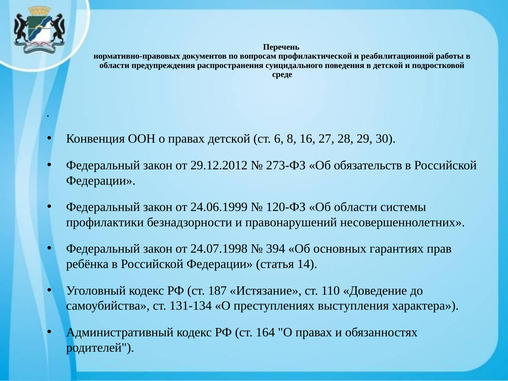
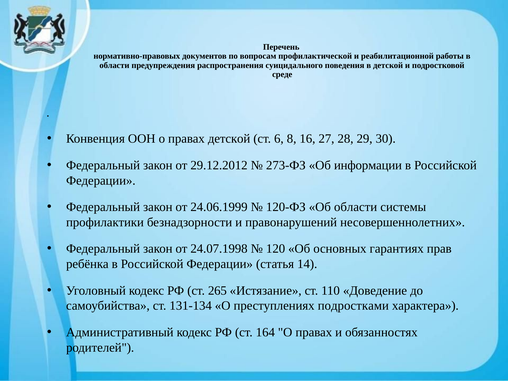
обязательств: обязательств -> информации
394: 394 -> 120
187: 187 -> 265
выступления: выступления -> подростками
